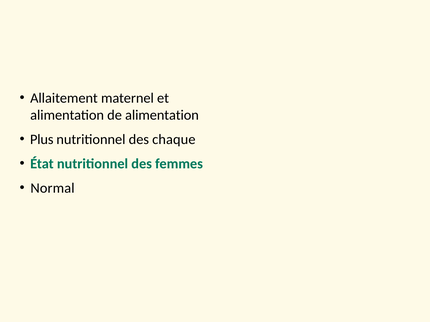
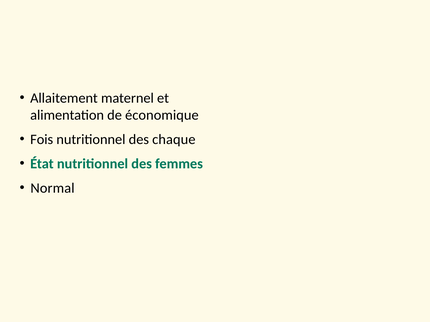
de alimentation: alimentation -> économique
Plus: Plus -> Fois
